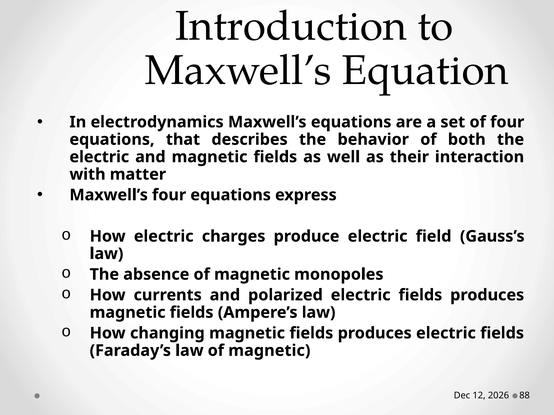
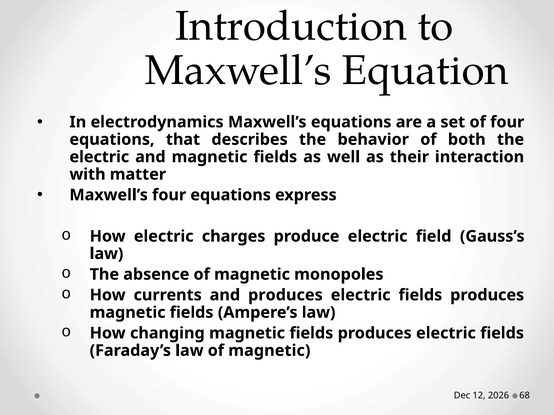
and polarized: polarized -> produces
88: 88 -> 68
